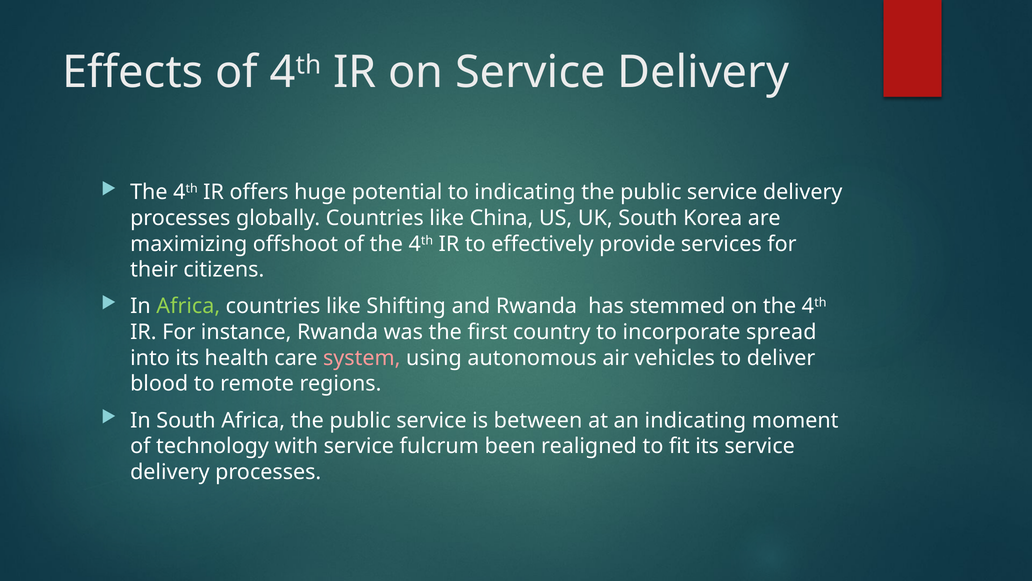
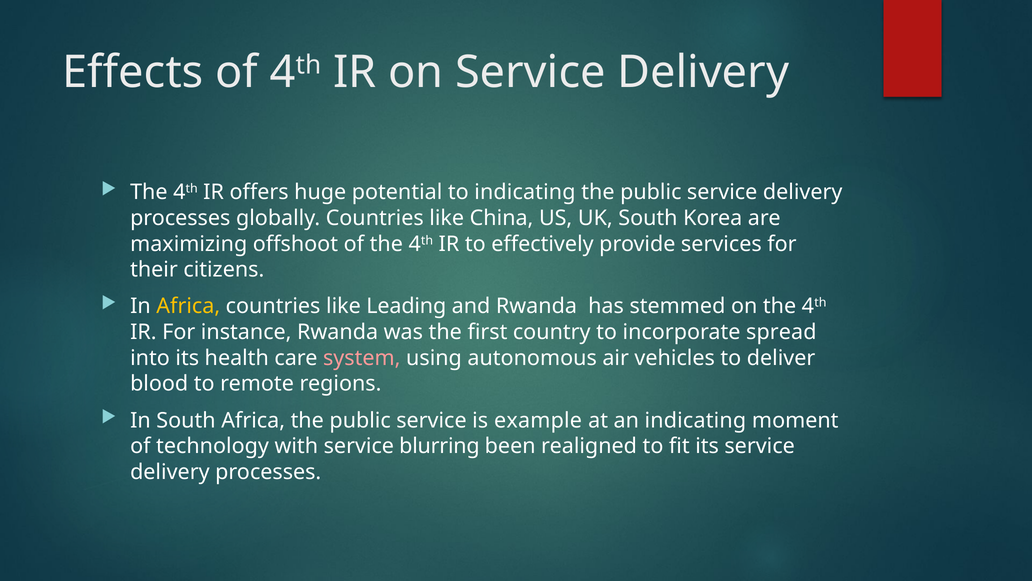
Africa at (188, 306) colour: light green -> yellow
Shifting: Shifting -> Leading
between: between -> example
fulcrum: fulcrum -> blurring
